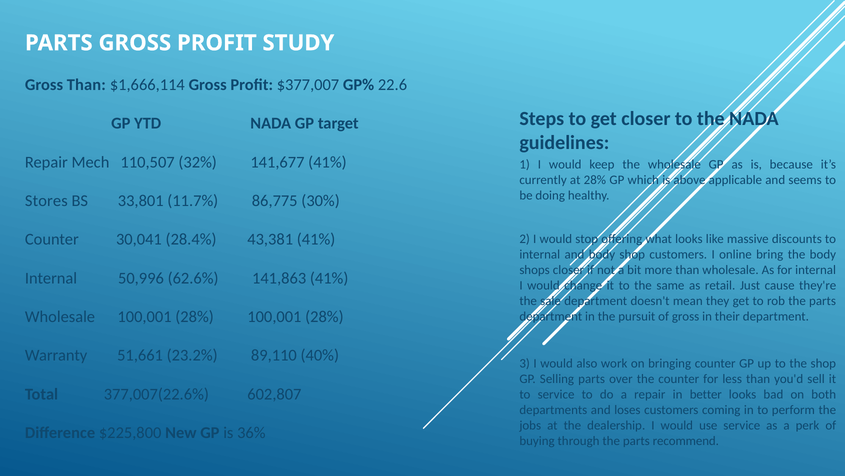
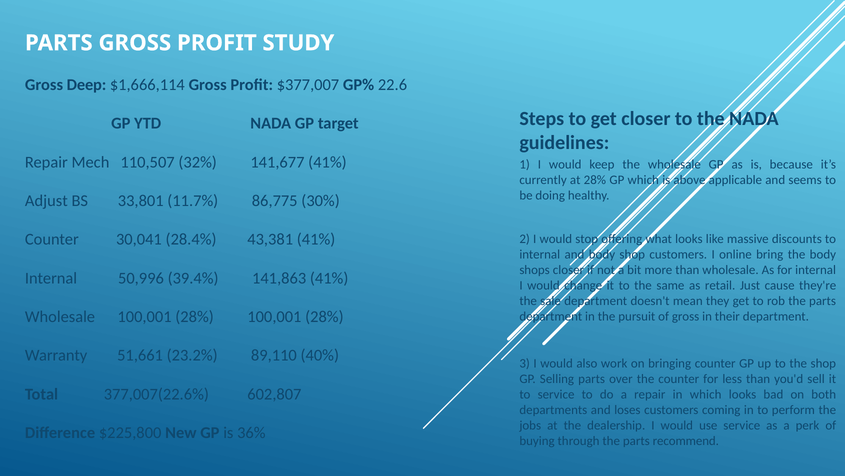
Gross Than: Than -> Deep
Stores: Stores -> Adjust
62.6%: 62.6% -> 39.4%
in better: better -> which
